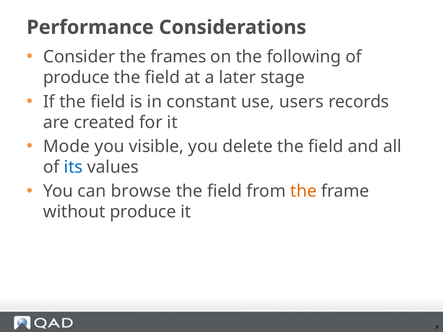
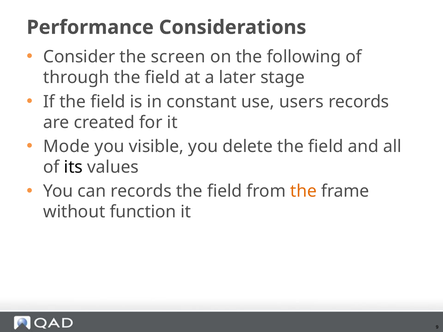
frames: frames -> screen
produce at (76, 78): produce -> through
its colour: blue -> black
can browse: browse -> records
without produce: produce -> function
